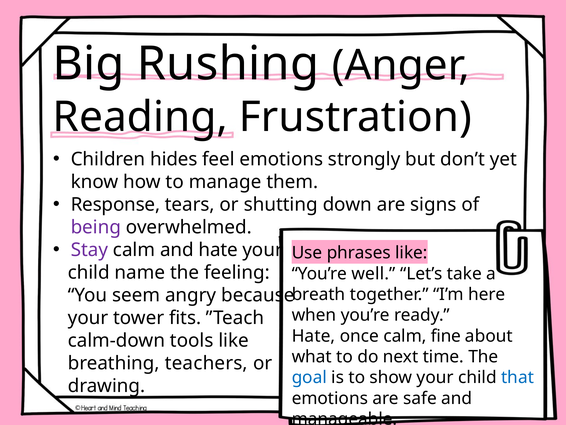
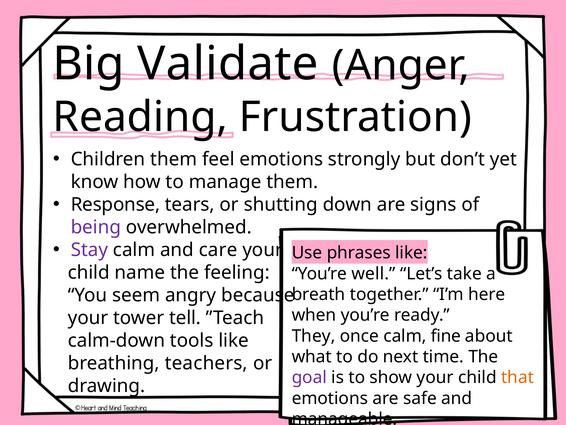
Rushing: Rushing -> Validate
Children hides: hides -> them
and hate: hate -> care
fits: fits -> tell
Hate at (313, 336): Hate -> They
goal colour: blue -> purple
that colour: blue -> orange
